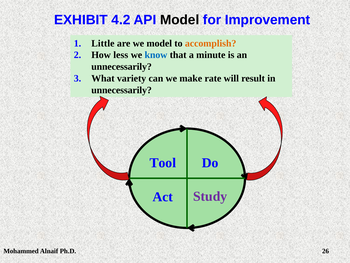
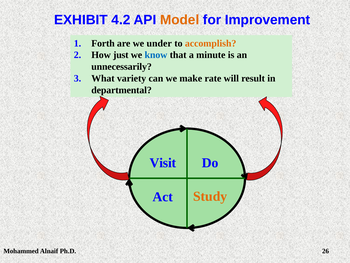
Model at (180, 20) colour: black -> orange
Little: Little -> Forth
we model: model -> under
less: less -> just
unnecessarily at (122, 90): unnecessarily -> departmental
Tool: Tool -> Visit
Study colour: purple -> orange
